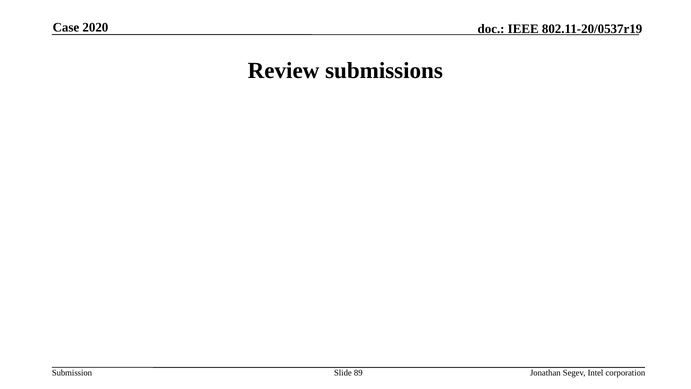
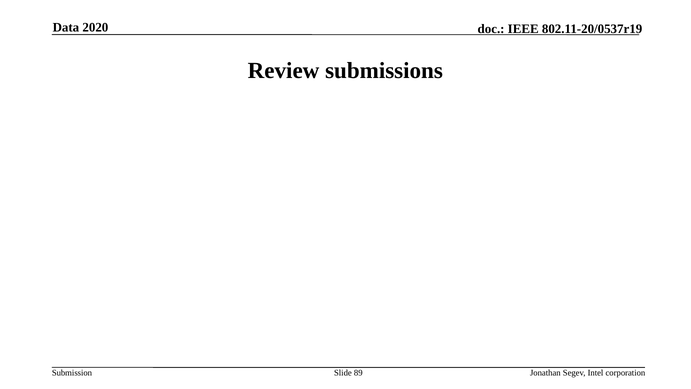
Case: Case -> Data
